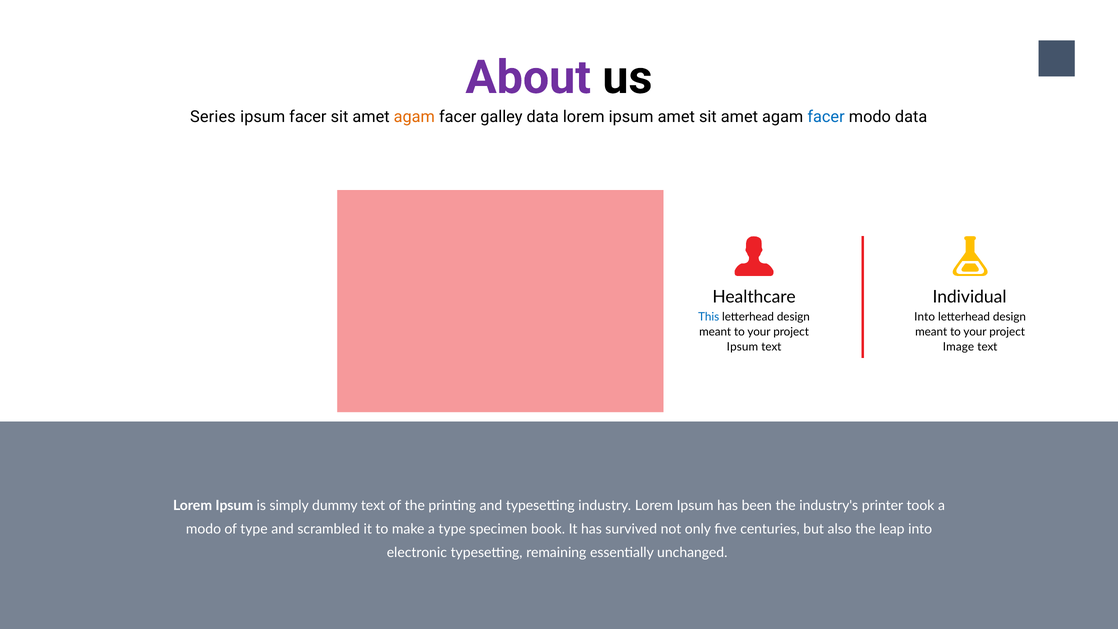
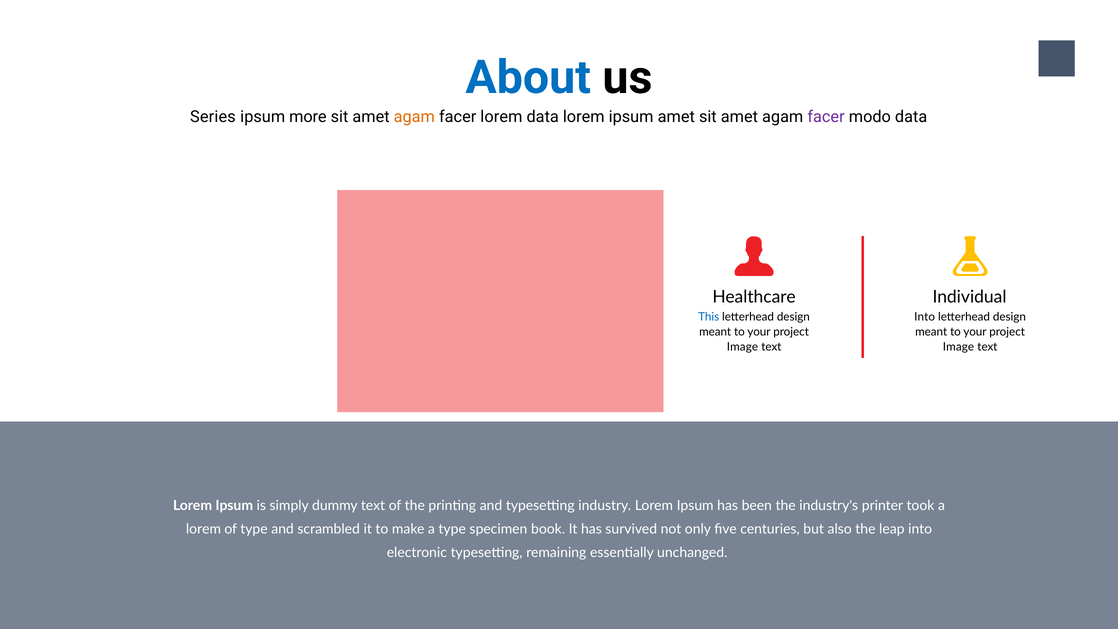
About colour: purple -> blue
ipsum facer: facer -> more
facer galley: galley -> lorem
facer at (826, 117) colour: blue -> purple
Ipsum at (742, 347): Ipsum -> Image
modo at (204, 529): modo -> lorem
